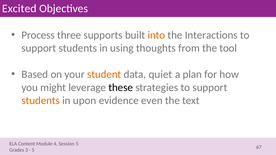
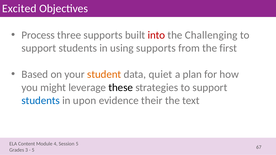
into colour: orange -> red
Interactions: Interactions -> Challenging
using thoughts: thoughts -> supports
tool: tool -> first
students at (41, 101) colour: orange -> blue
even: even -> their
